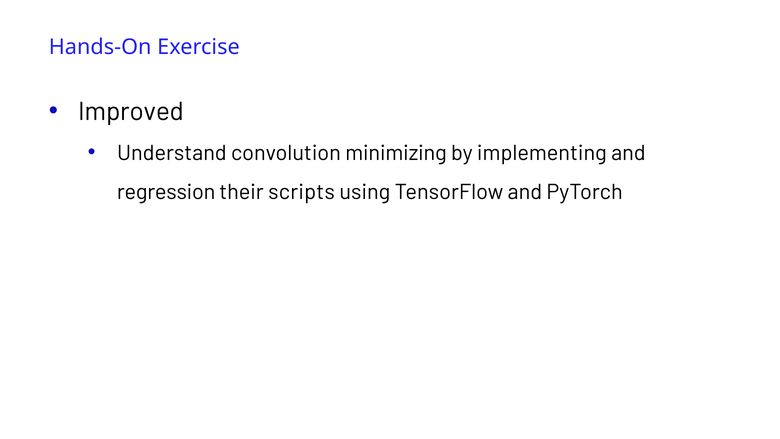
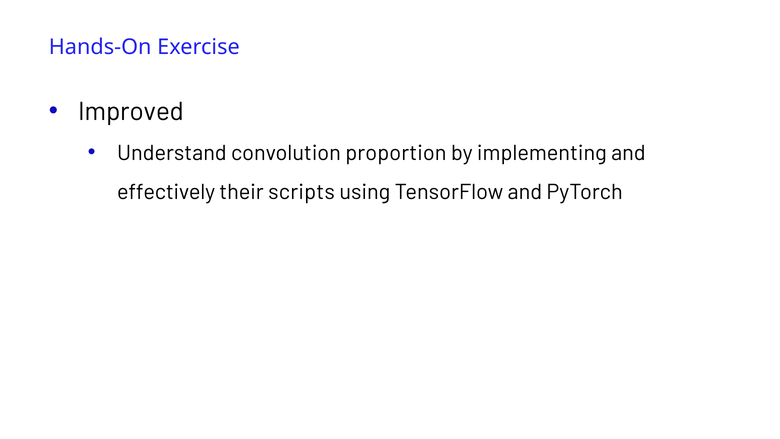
minimizing: minimizing -> proportion
regression: regression -> effectively
